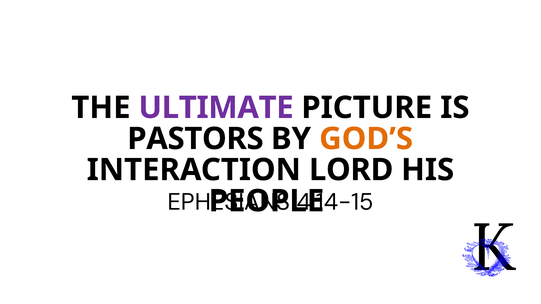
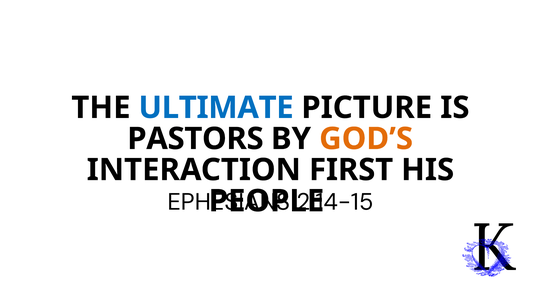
ULTIMATE colour: purple -> blue
LORD: LORD -> FIRST
4:14-15: 4:14-15 -> 2:14-15
